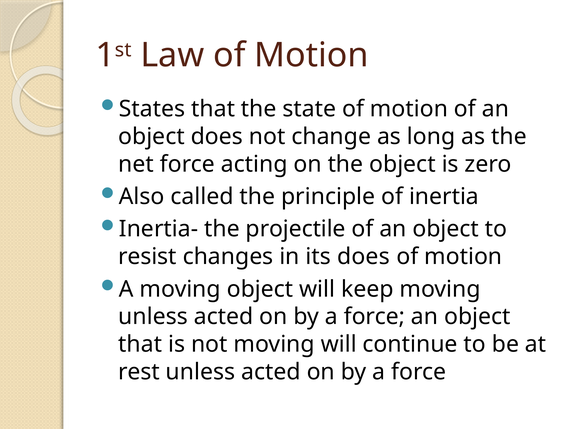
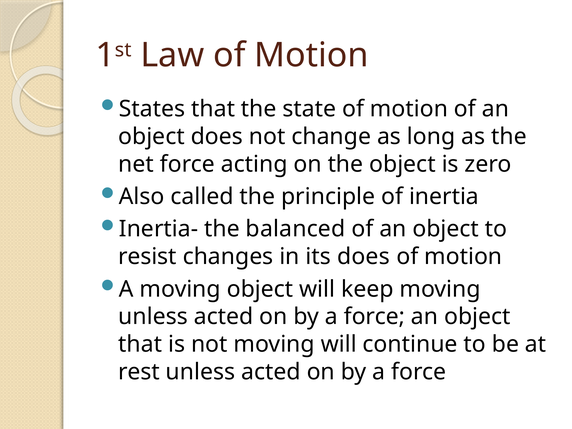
projectile: projectile -> balanced
